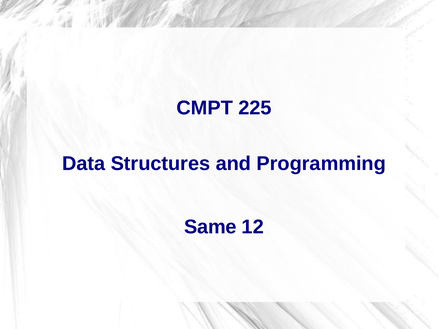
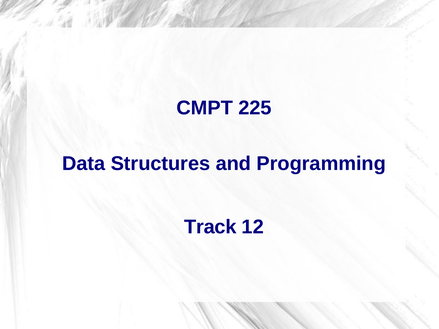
Same: Same -> Track
